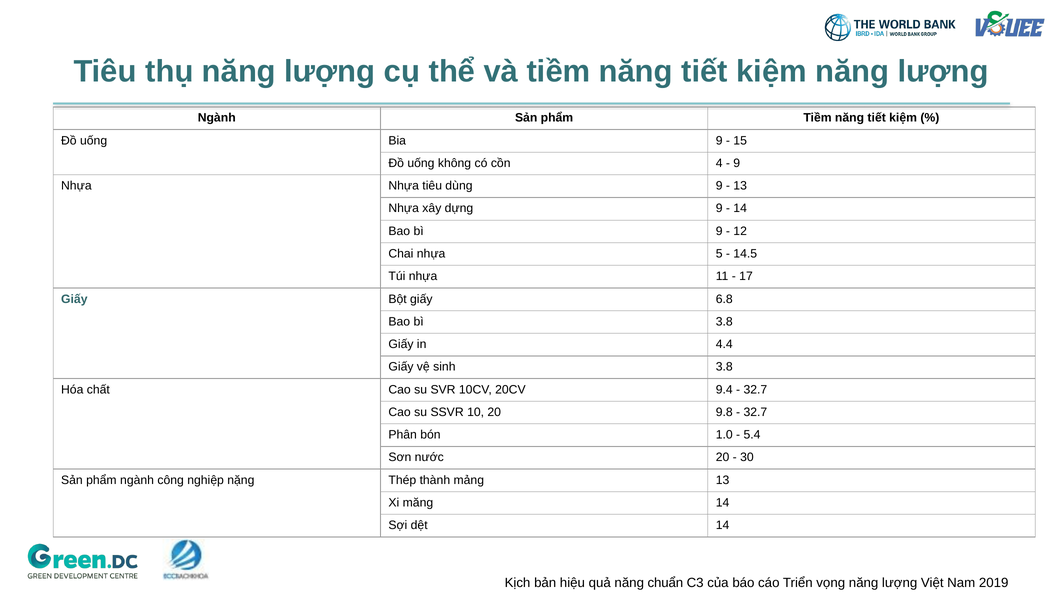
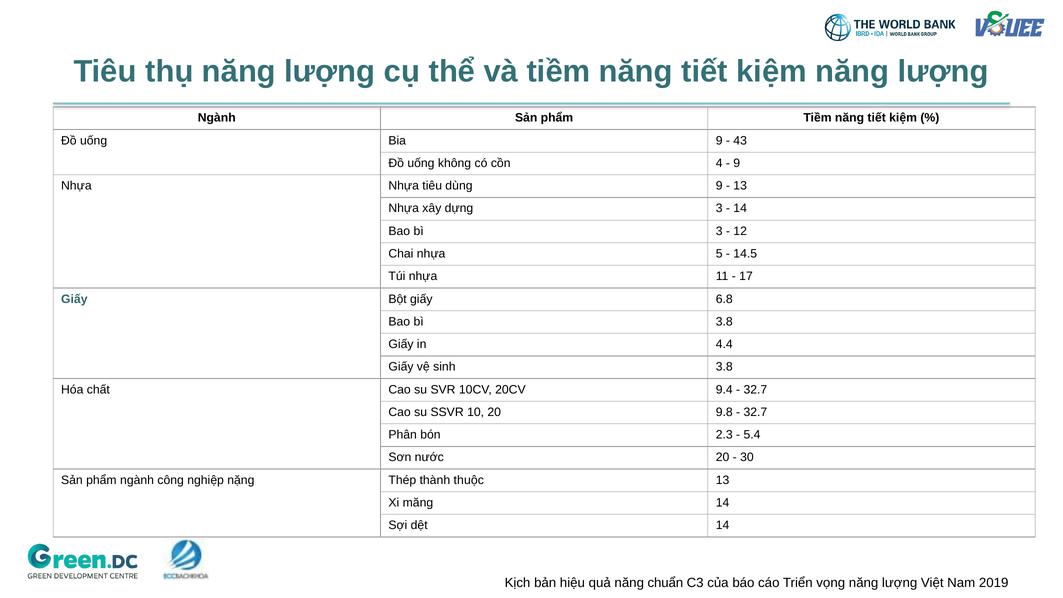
15: 15 -> 43
dựng 9: 9 -> 3
bì 9: 9 -> 3
1.0: 1.0 -> 2.3
mảng: mảng -> thuộc
